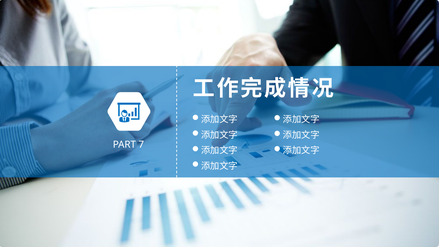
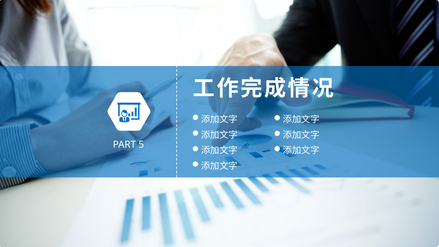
7: 7 -> 5
